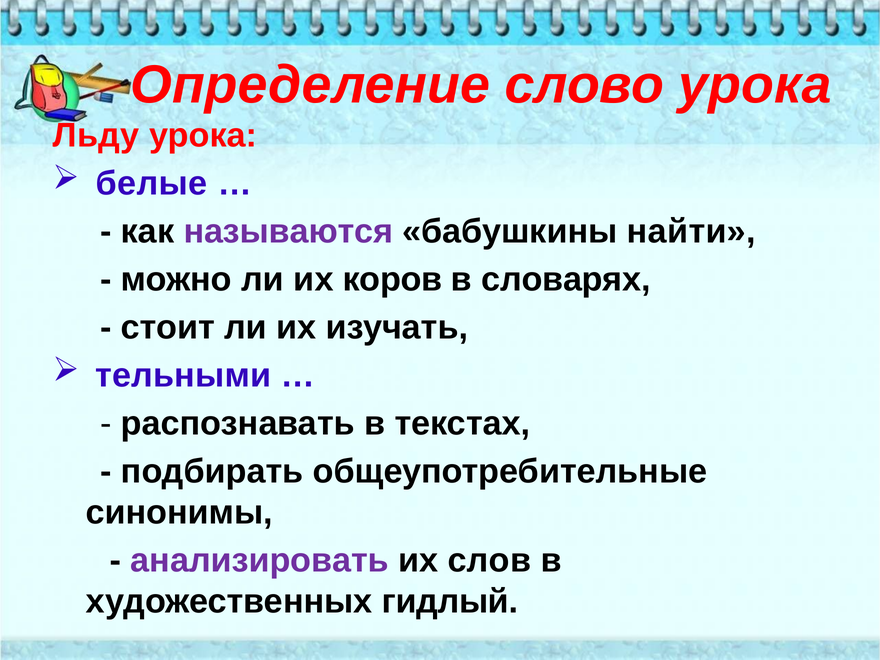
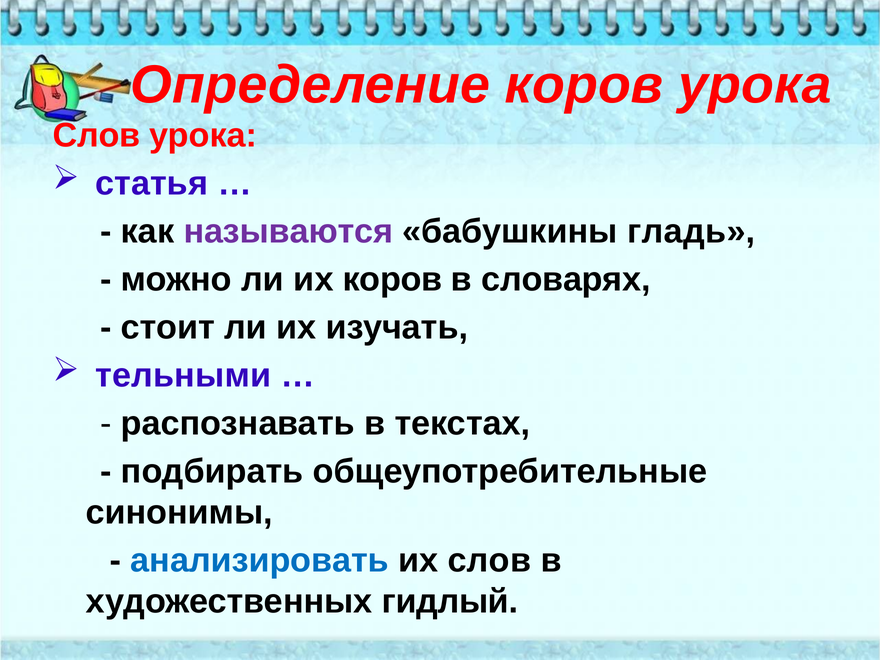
Определение слово: слово -> коров
Льду at (96, 136): Льду -> Слов
белые: белые -> статья
найти: найти -> гладь
анализировать colour: purple -> blue
